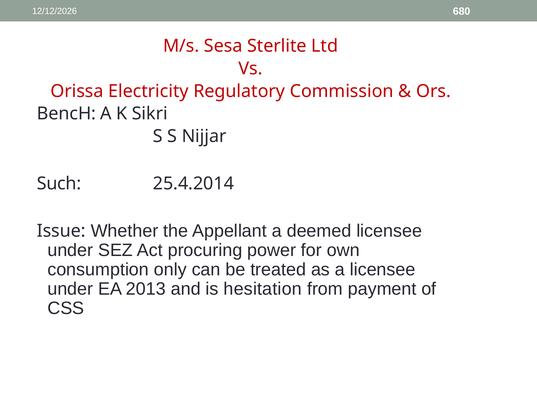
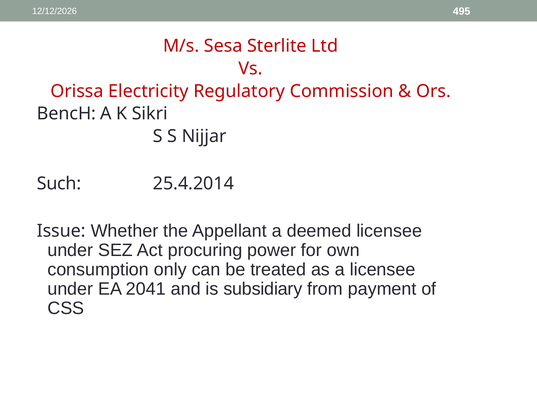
680: 680 -> 495
2013: 2013 -> 2041
hesitation: hesitation -> subsidiary
